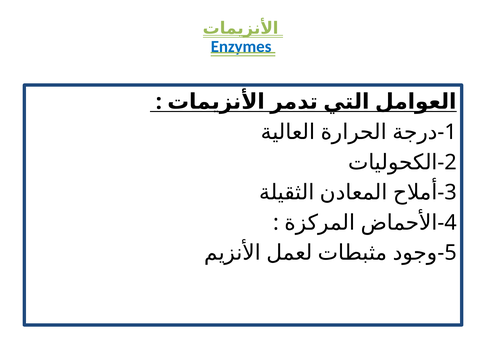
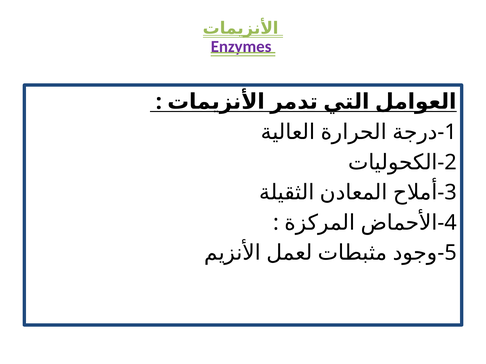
Enzymes colour: blue -> purple
